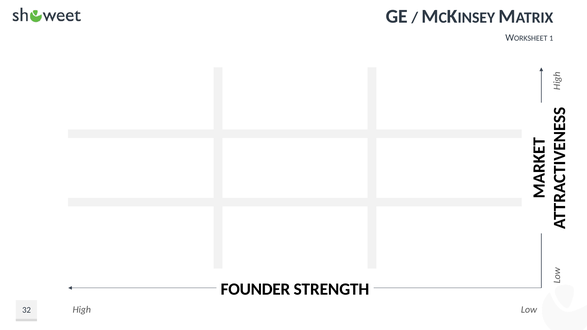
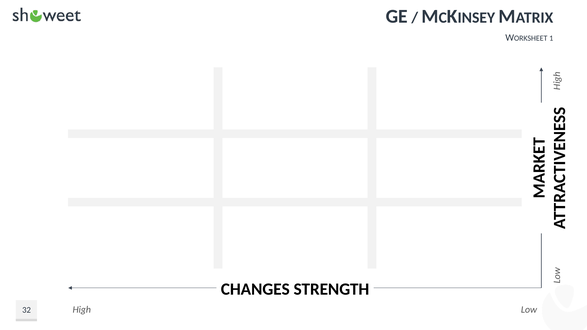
FOUNDER: FOUNDER -> CHANGES
